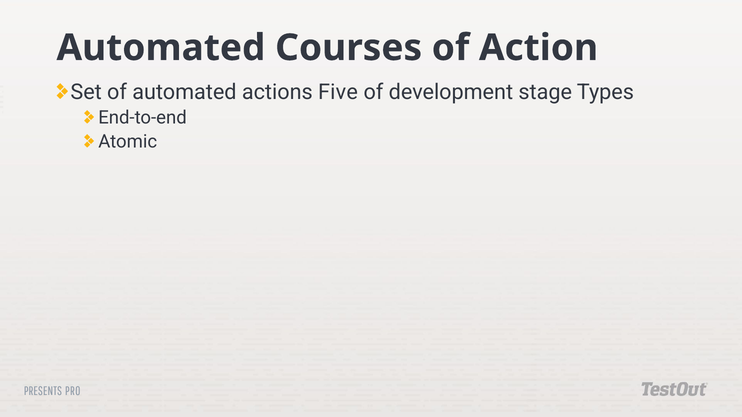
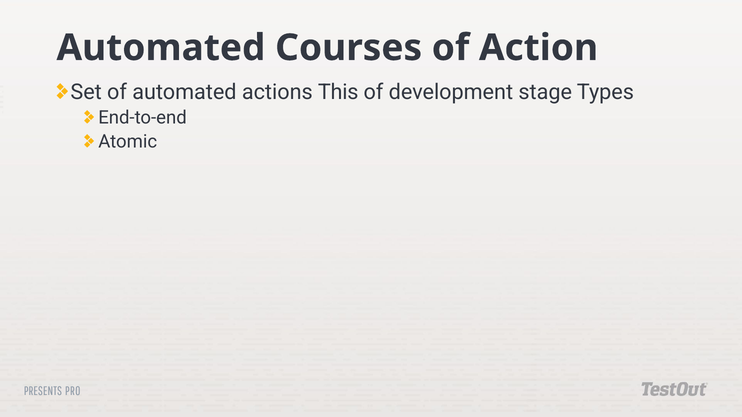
Five: Five -> This
